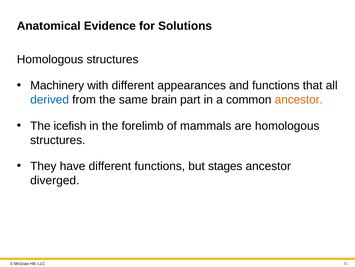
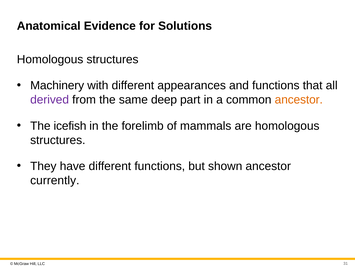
derived colour: blue -> purple
brain: brain -> deep
stages: stages -> shown
diverged: diverged -> currently
